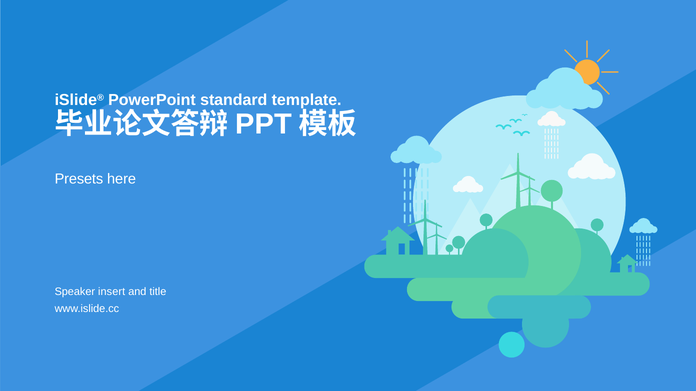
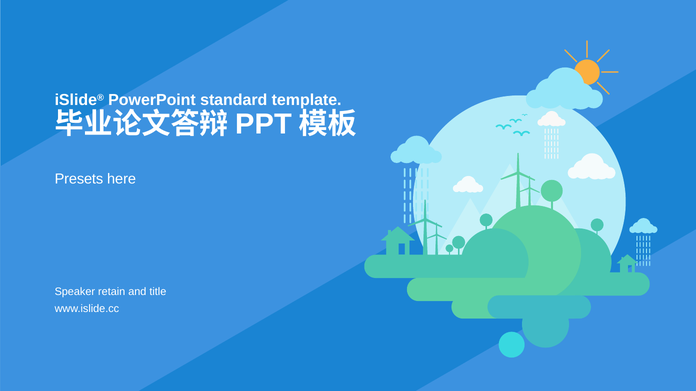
insert: insert -> retain
